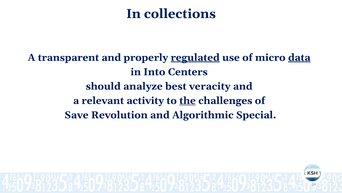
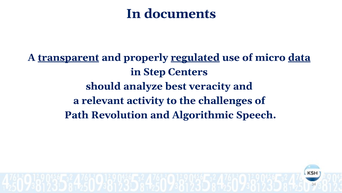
collections: collections -> documents
transparent underline: none -> present
Into: Into -> Step
the underline: present -> none
Save: Save -> Path
Special: Special -> Speech
